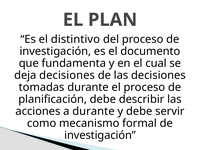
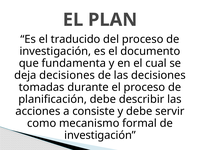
distintivo: distintivo -> traducido
a durante: durante -> consiste
